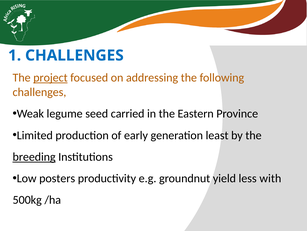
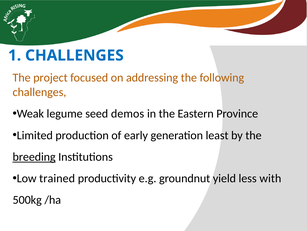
project underline: present -> none
carried: carried -> demos
posters: posters -> trained
